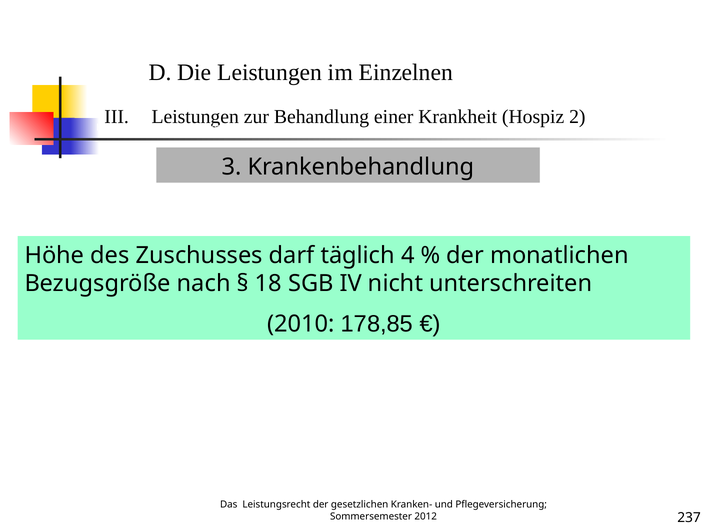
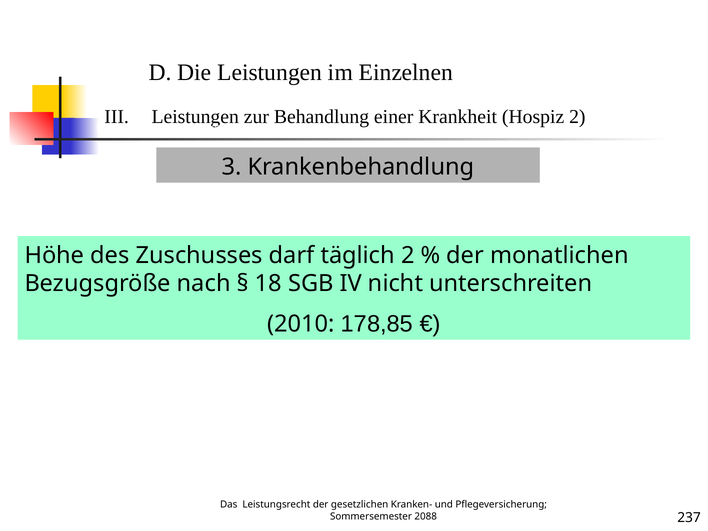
4 at (408, 255): 4 -> 2
2012: 2012 -> 2088
